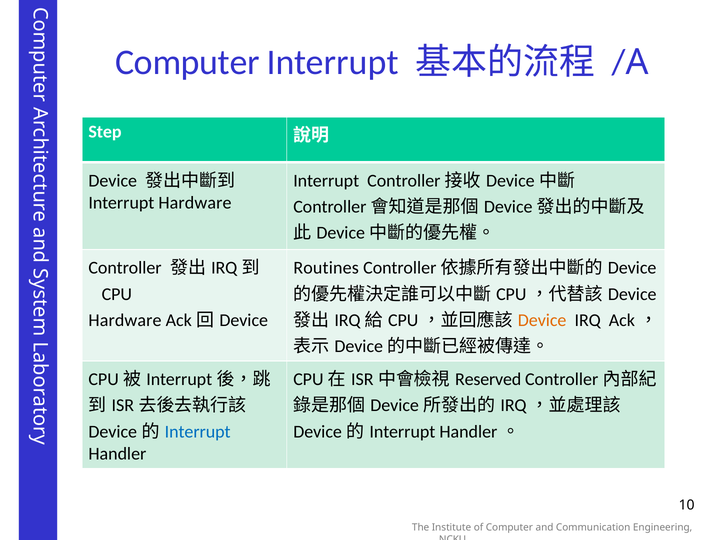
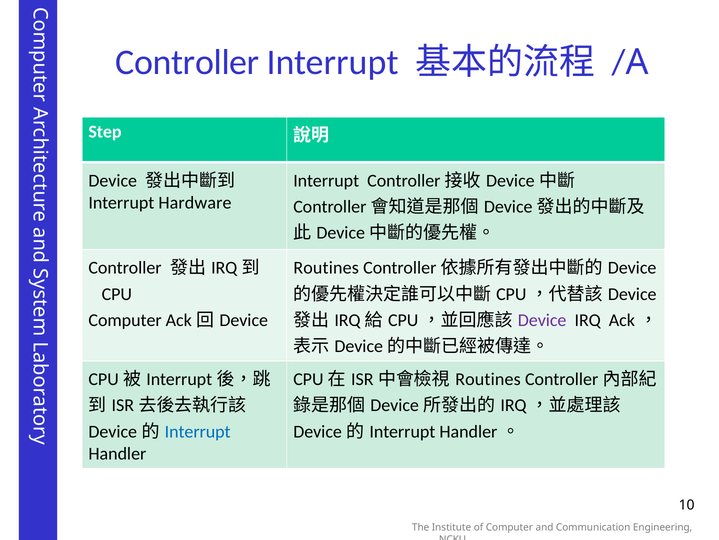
Computer at (187, 62): Computer -> Controller
Hardware at (125, 320): Hardware -> Computer
Device at (542, 320) colour: orange -> purple
Reserved at (488, 379): Reserved -> Routines
